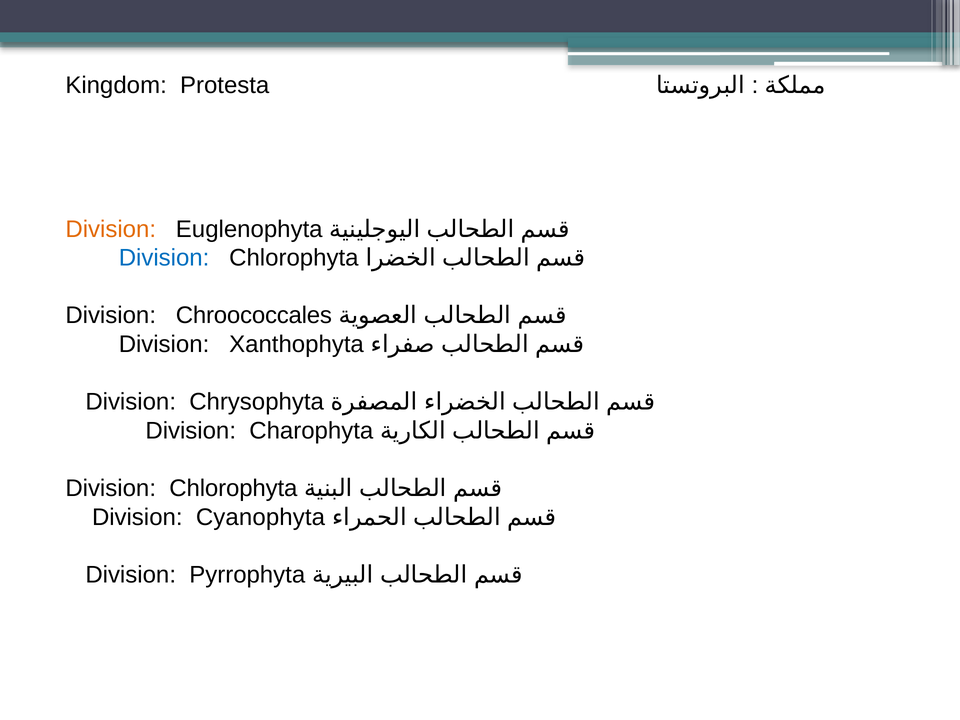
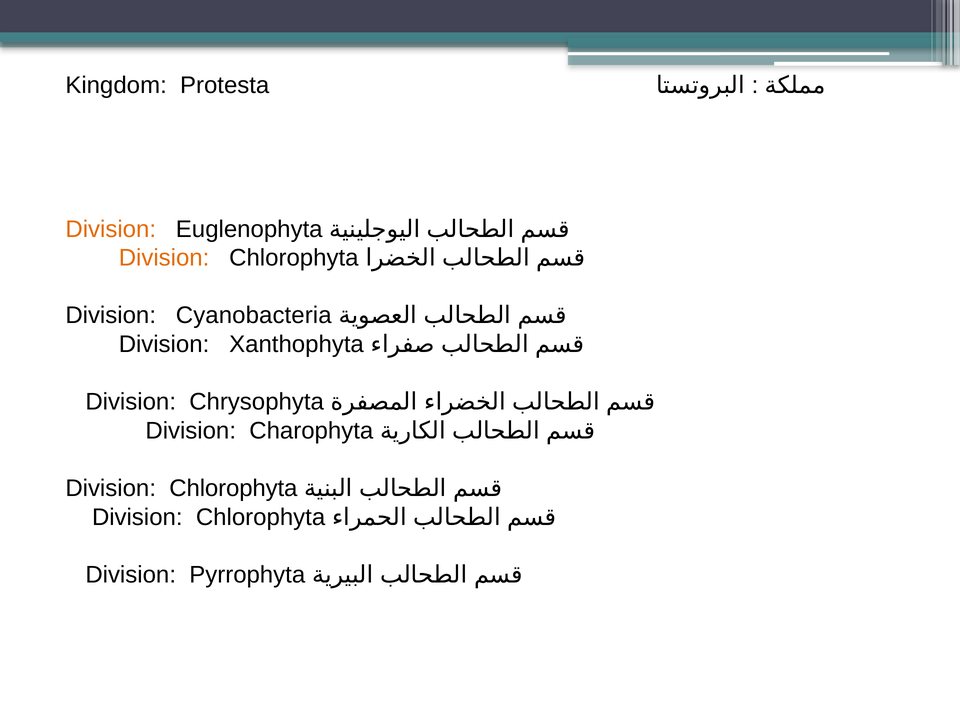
Division at (164, 258) colour: blue -> orange
Chroococcales: Chroococcales -> Cyanobacteria
Cyanophyta at (260, 517): Cyanophyta -> Chlorophyta
